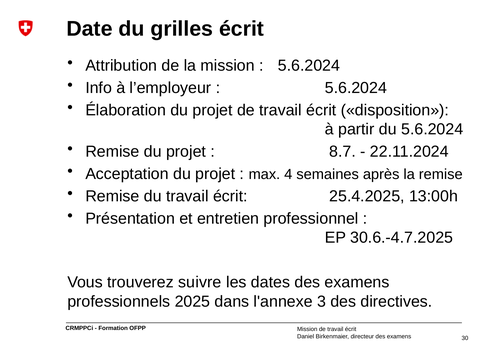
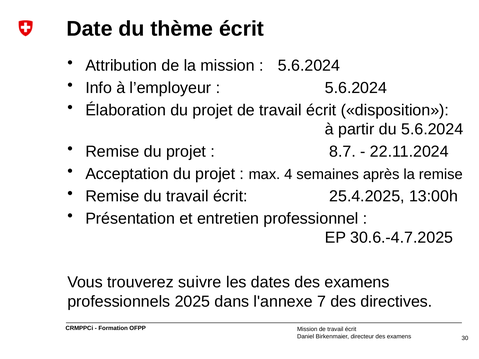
grilles: grilles -> thème
3: 3 -> 7
